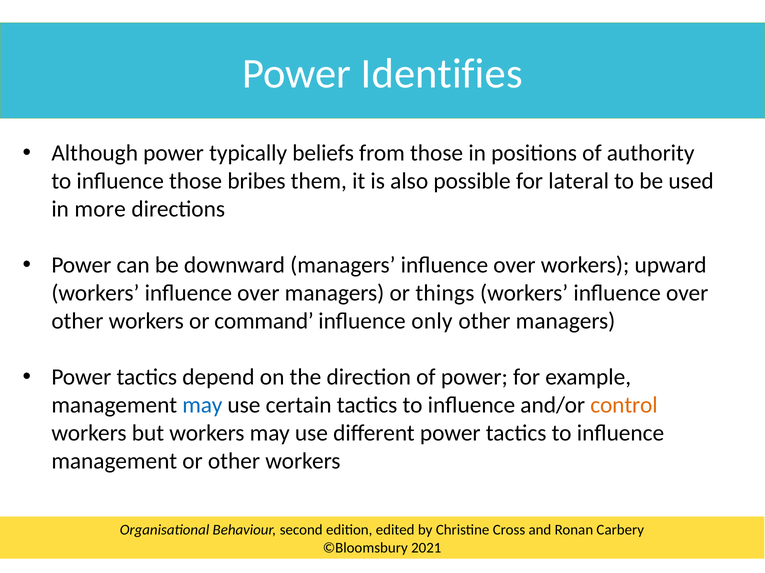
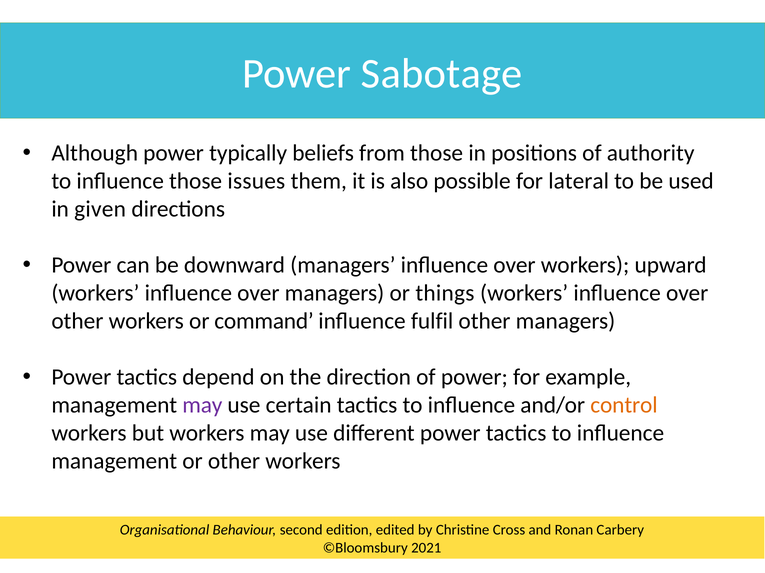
Identifies: Identifies -> Sabotage
bribes: bribes -> issues
more: more -> given
only: only -> fulfil
may at (202, 406) colour: blue -> purple
